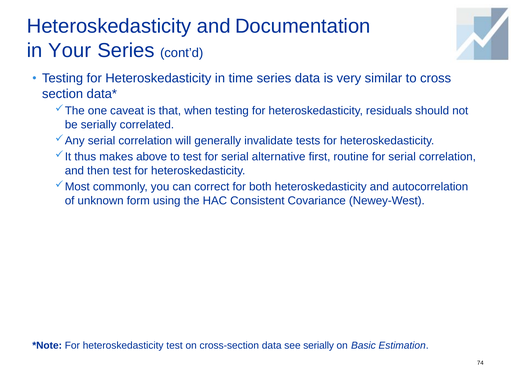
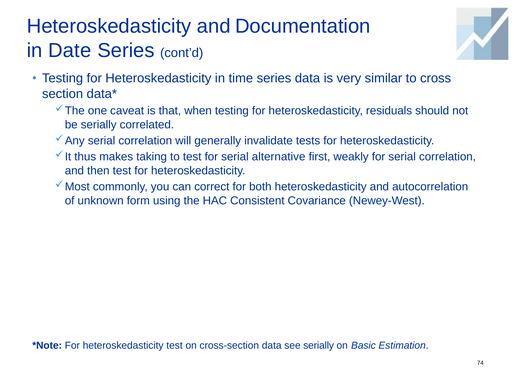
Your: Your -> Date
above: above -> taking
routine: routine -> weakly
